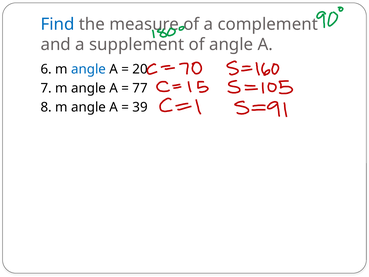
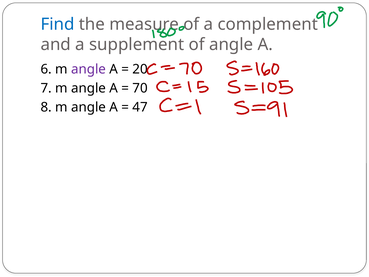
angle at (89, 69) colour: blue -> purple
77: 77 -> 70
39: 39 -> 47
